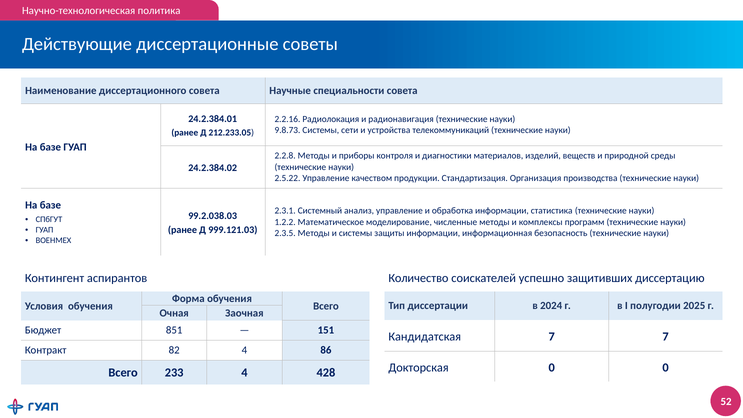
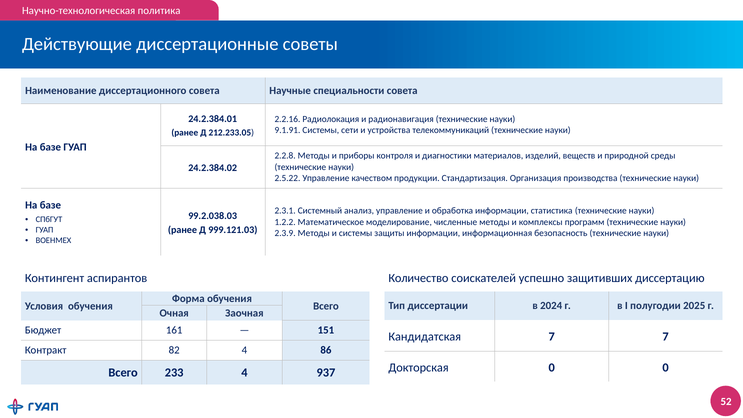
9.8.73: 9.8.73 -> 9.1.91
2.3.5: 2.3.5 -> 2.3.9
851: 851 -> 161
428: 428 -> 937
